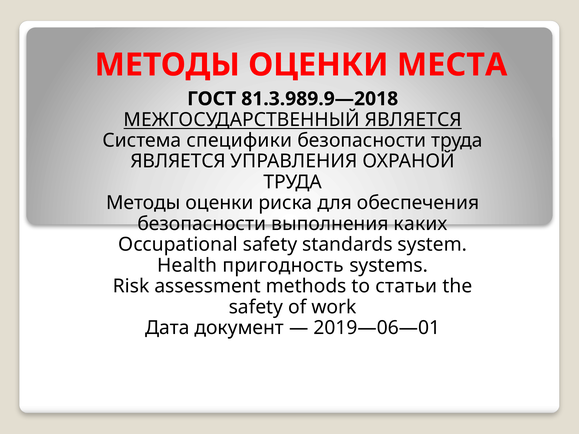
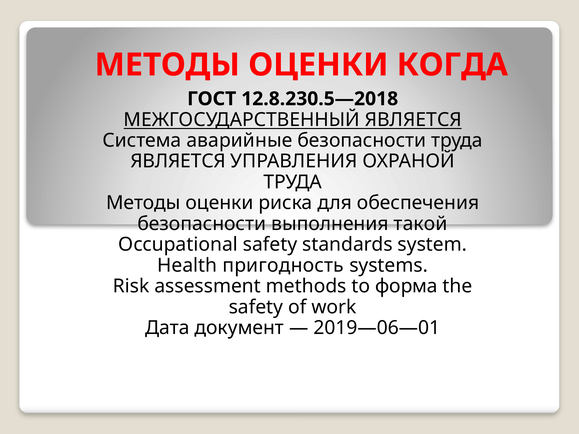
МЕСТА: МЕСТА -> КОГДА
81.3.989.9—2018: 81.3.989.9—2018 -> 12.8.230.5—2018
специфики: специфики -> аварийные
каких: каких -> такой
статьи: статьи -> форма
